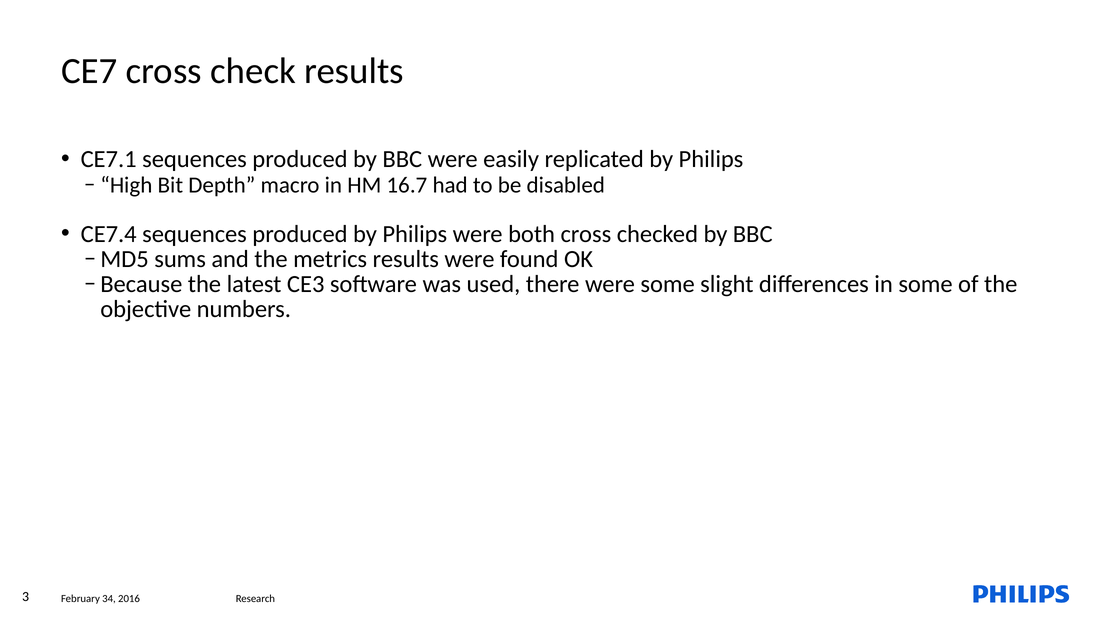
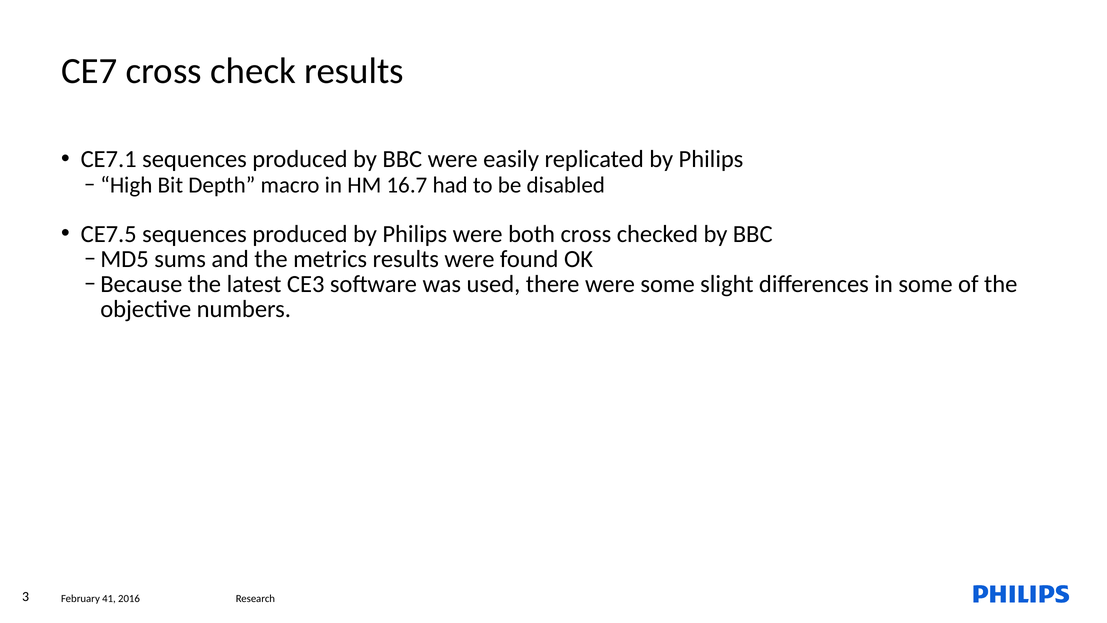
CE7.4: CE7.4 -> CE7.5
34: 34 -> 41
